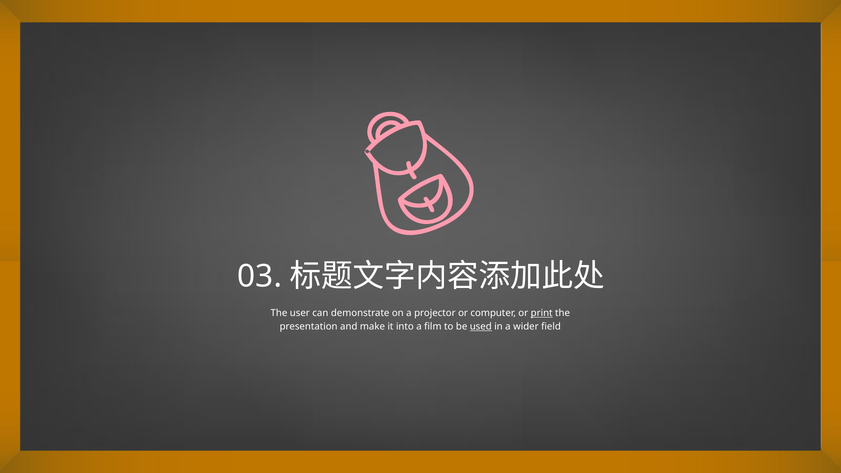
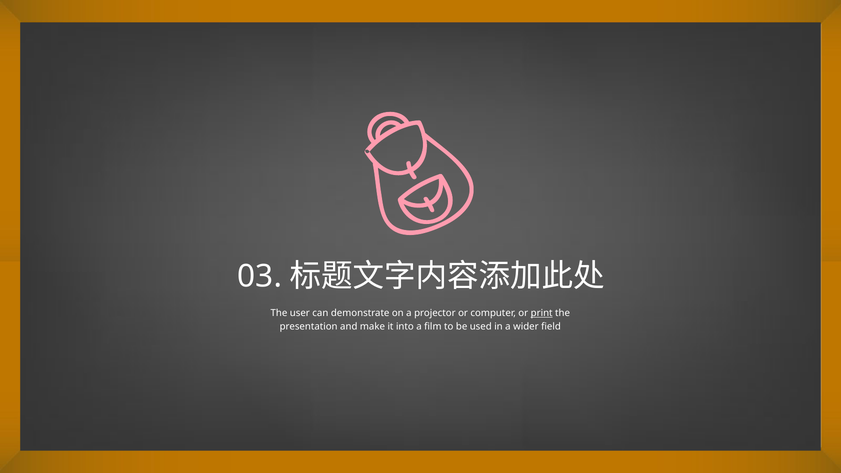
used underline: present -> none
